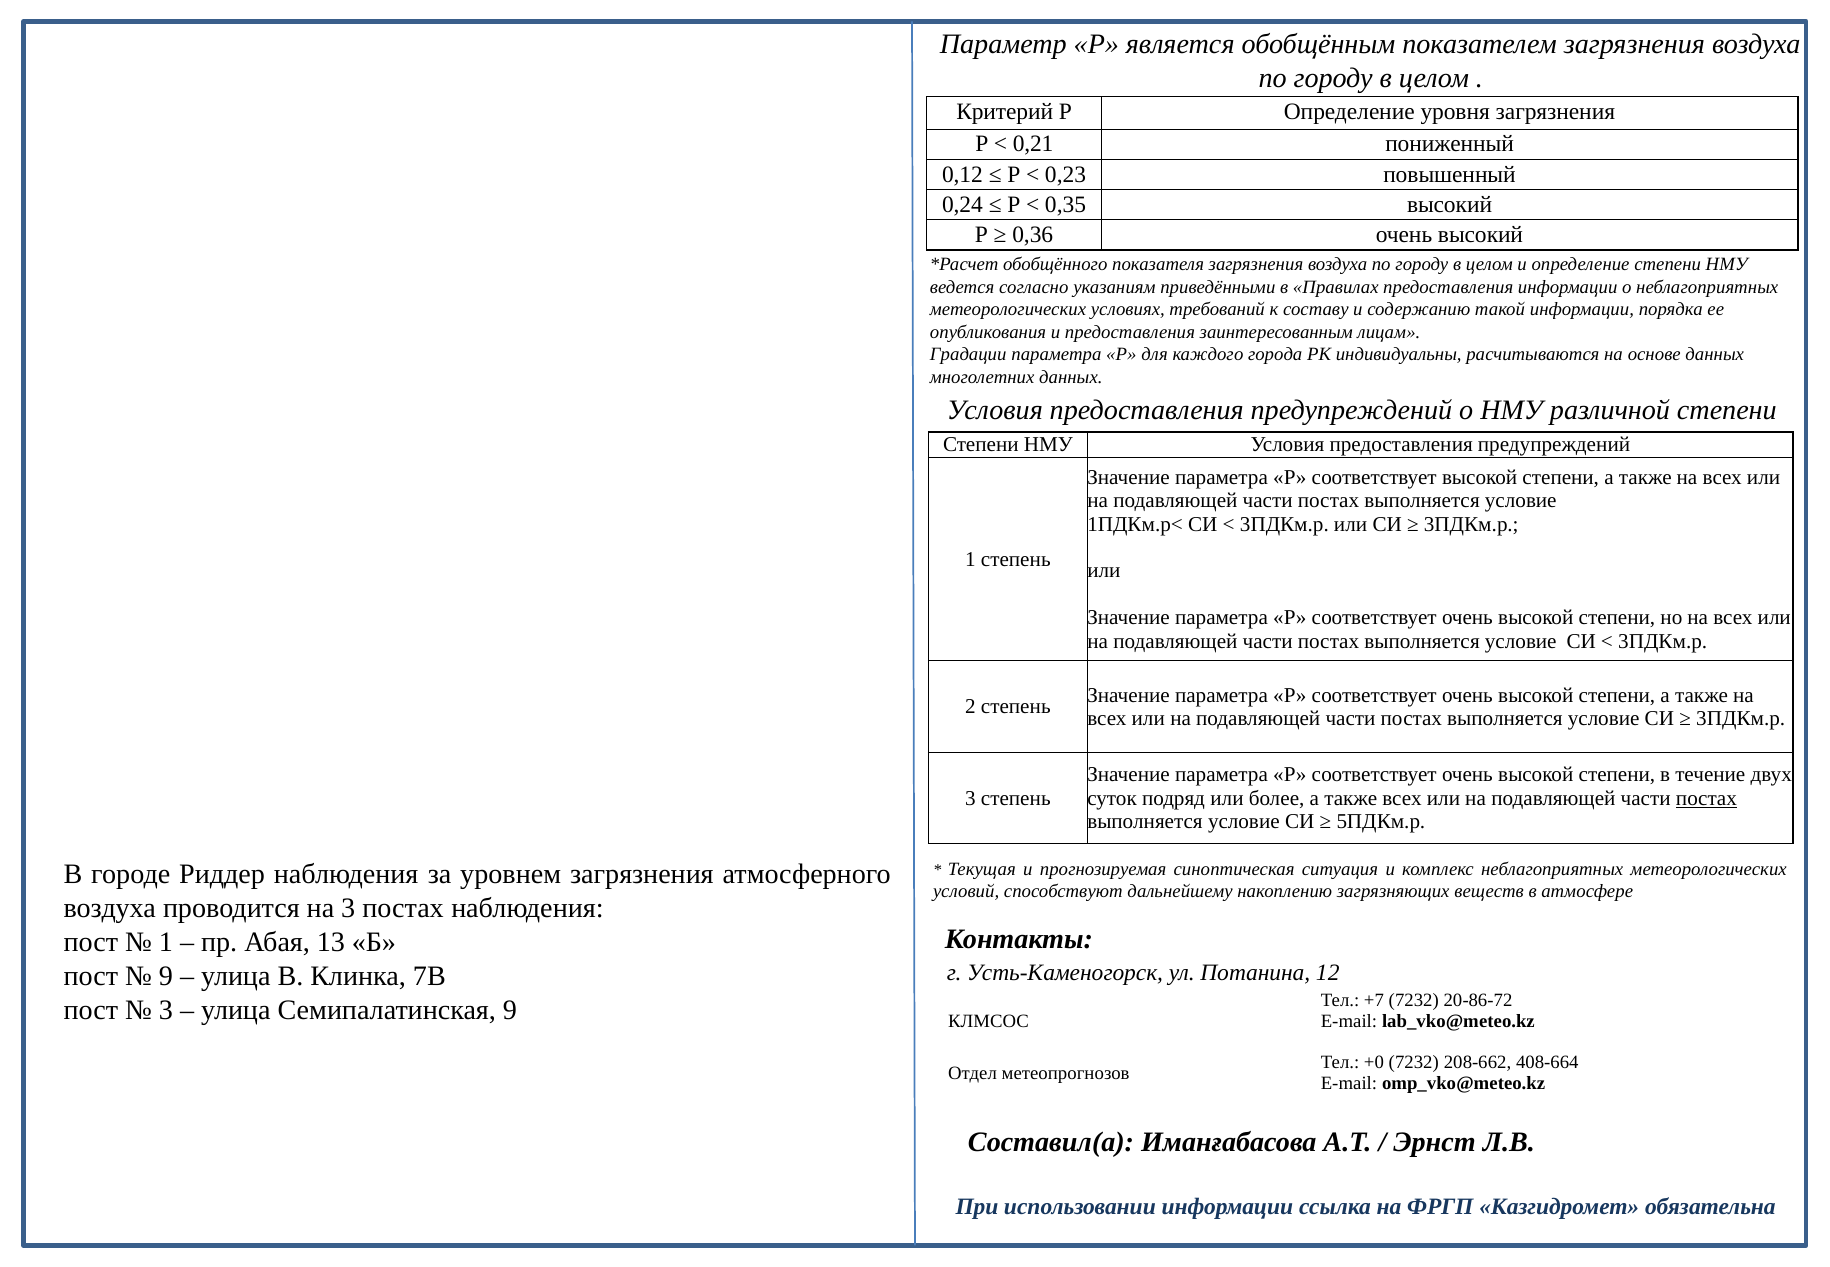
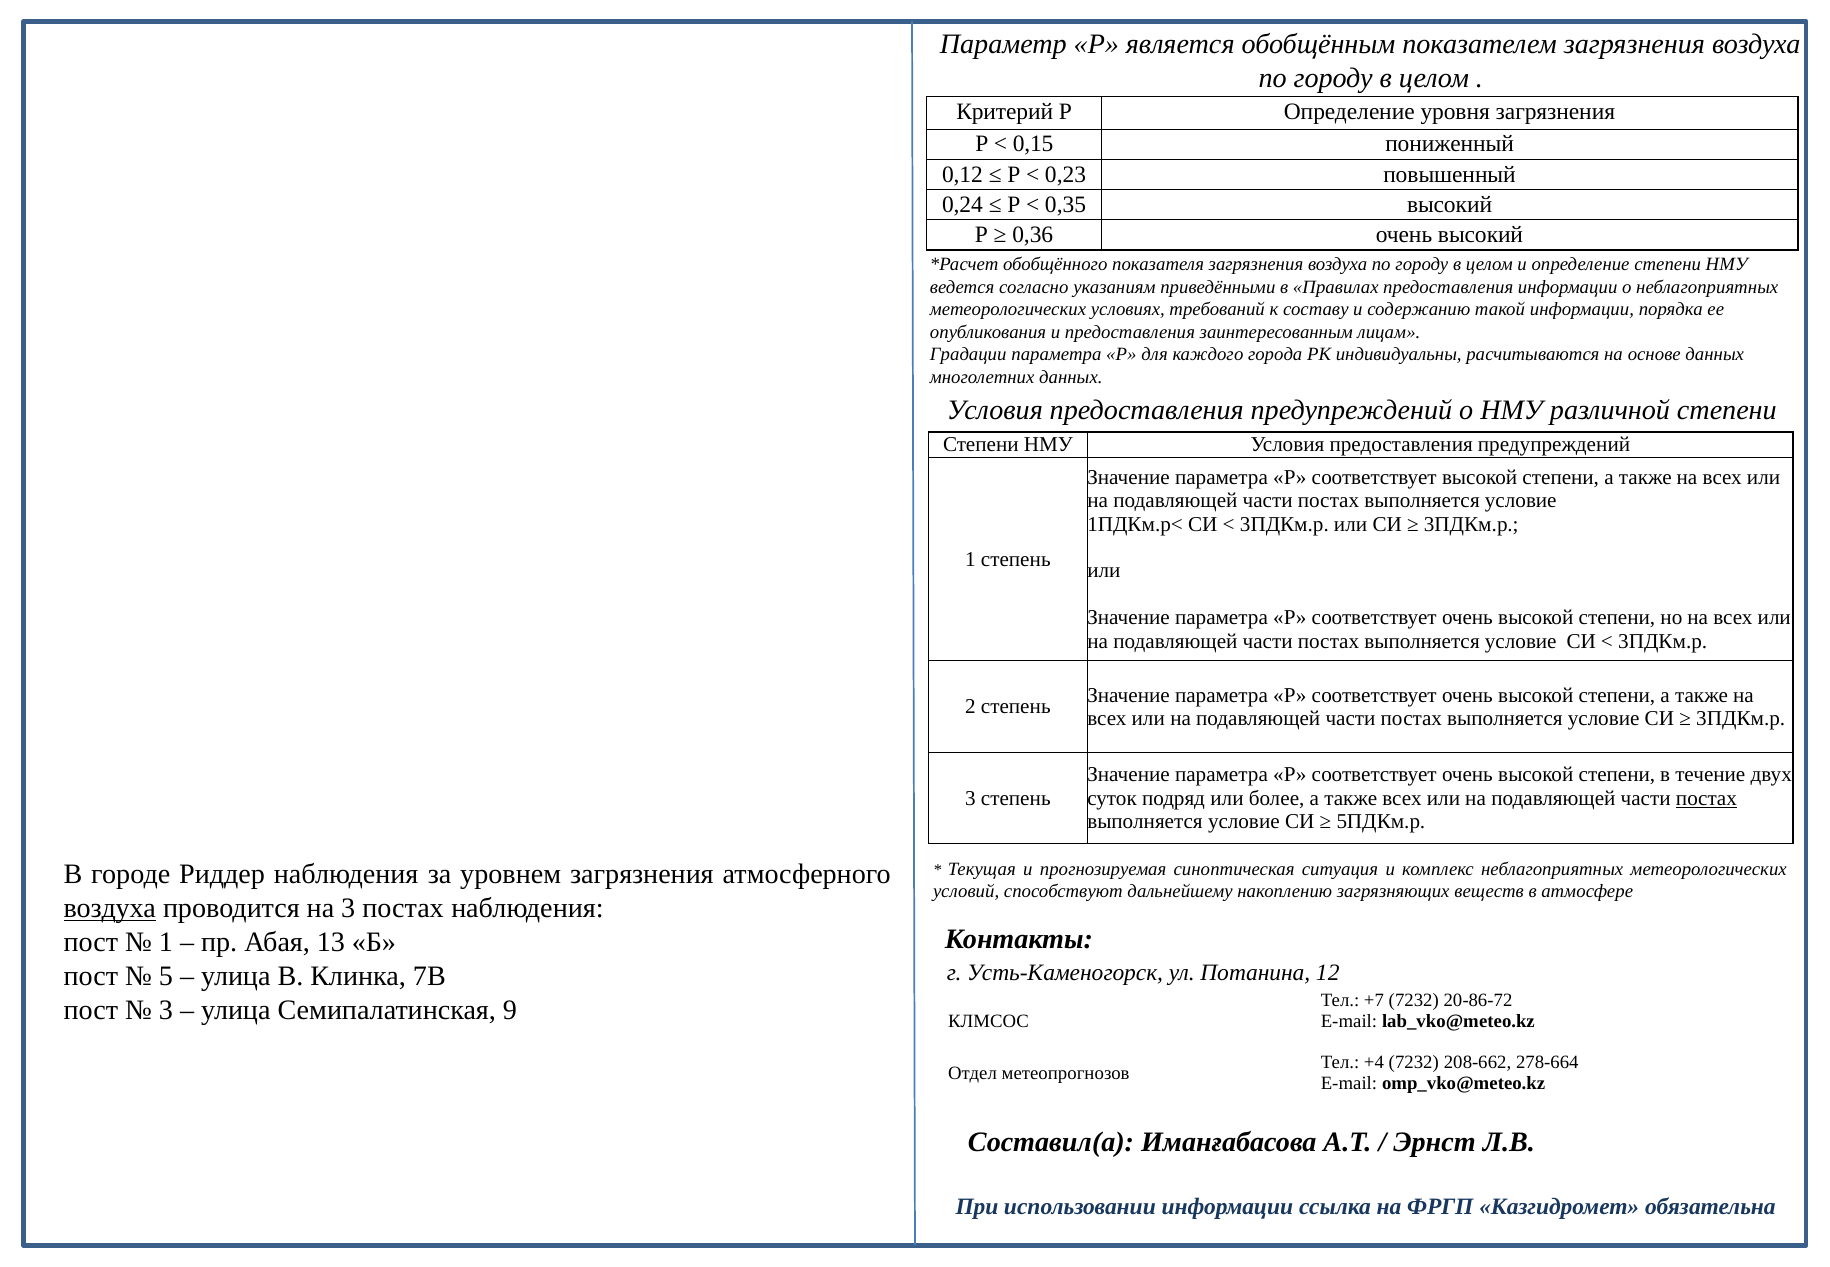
0,21: 0,21 -> 0,15
воздуха at (110, 908) underline: none -> present
9 at (166, 976): 9 -> 5
+0: +0 -> +4
408-664: 408-664 -> 278-664
